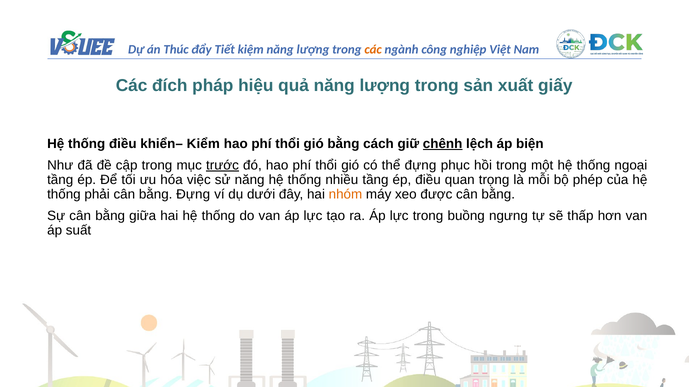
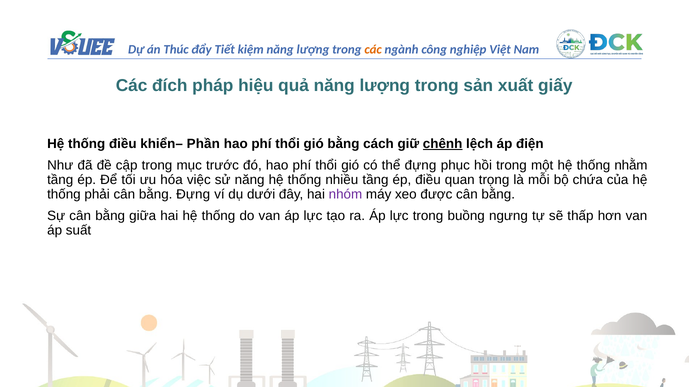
Kiểm: Kiểm -> Phần
biện: biện -> điện
trước underline: present -> none
ngoại: ngoại -> nhằm
phép: phép -> chứa
nhóm colour: orange -> purple
